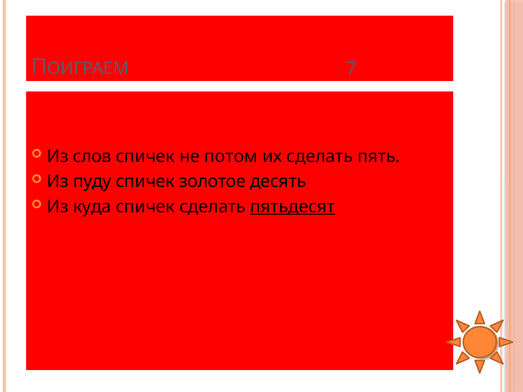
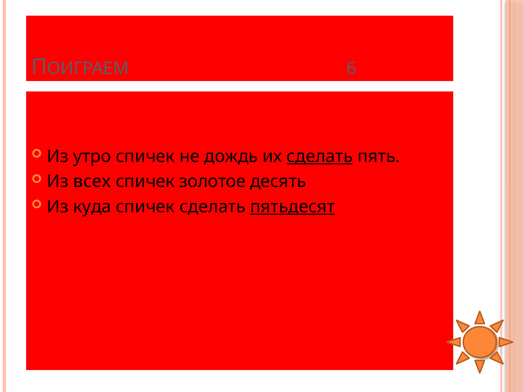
7: 7 -> 6
слов: слов -> утро
потом: потом -> дождь
сделать at (320, 156) underline: none -> present
пуду: пуду -> всех
